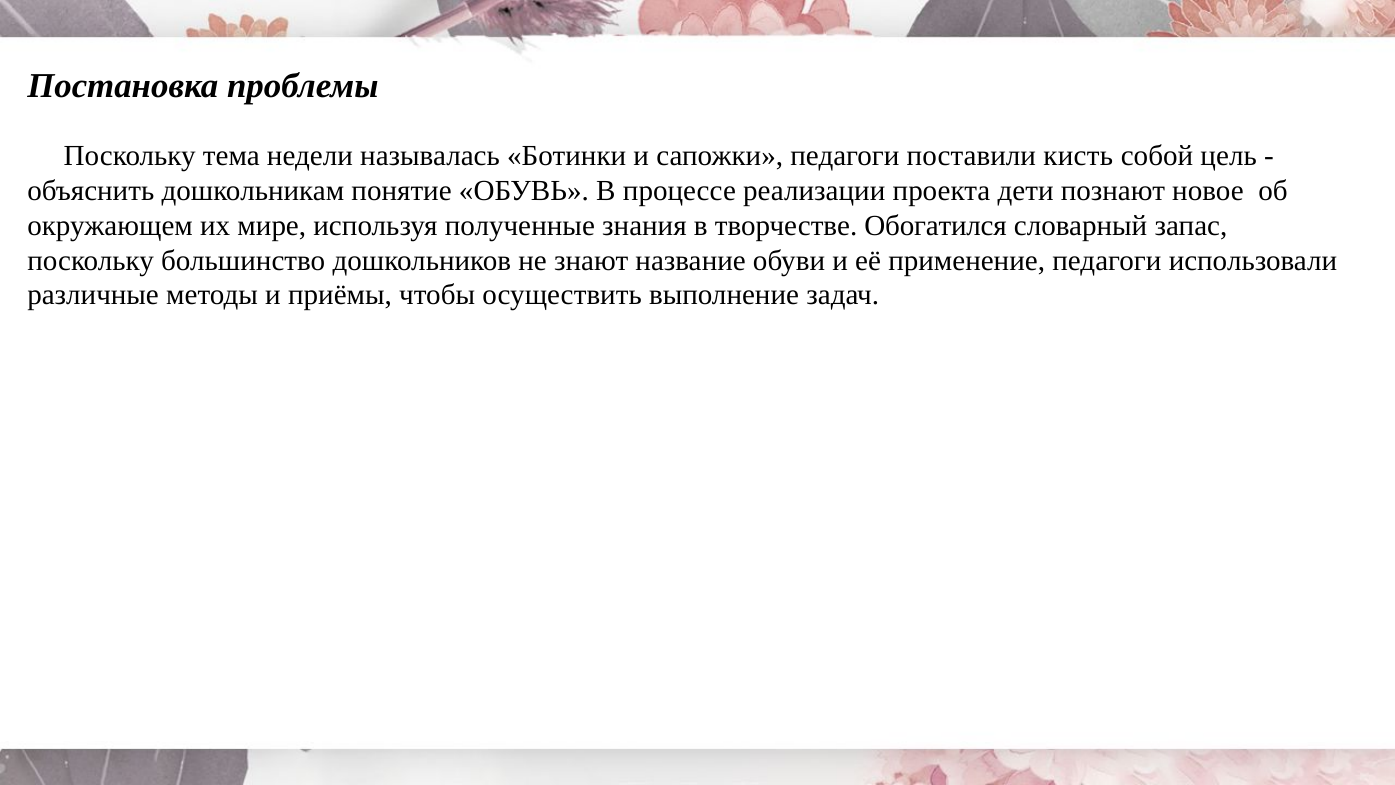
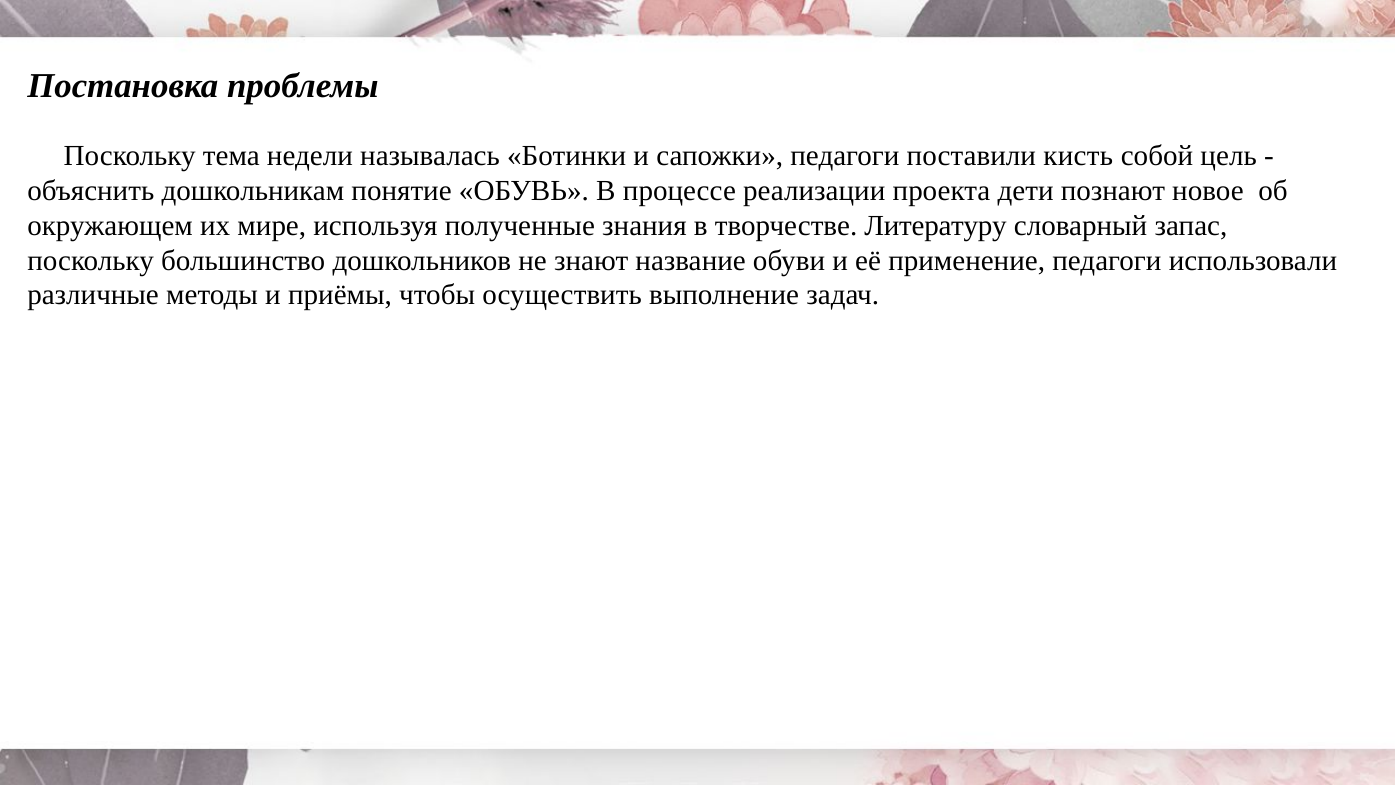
Обогатился: Обогатился -> Литературу
